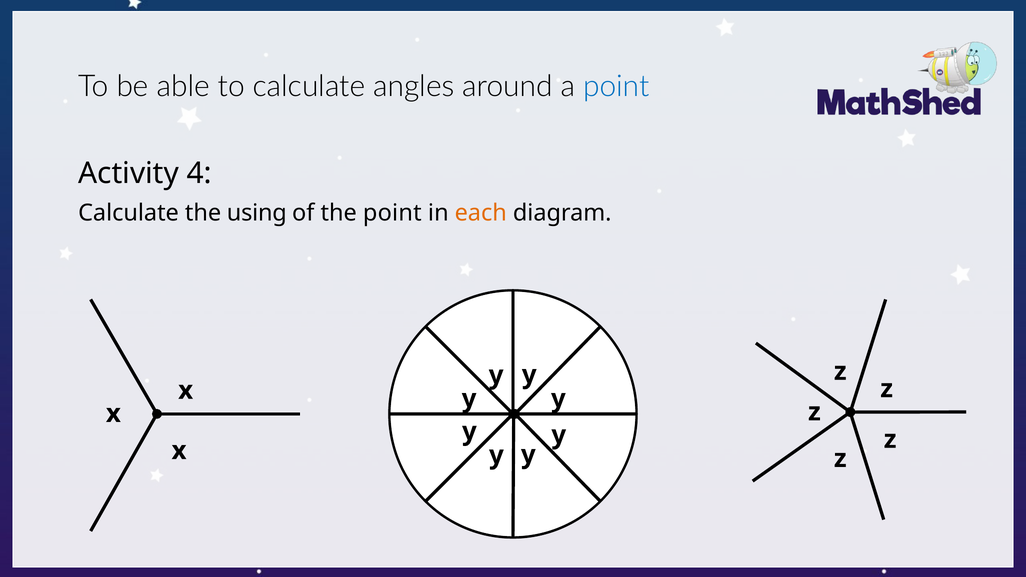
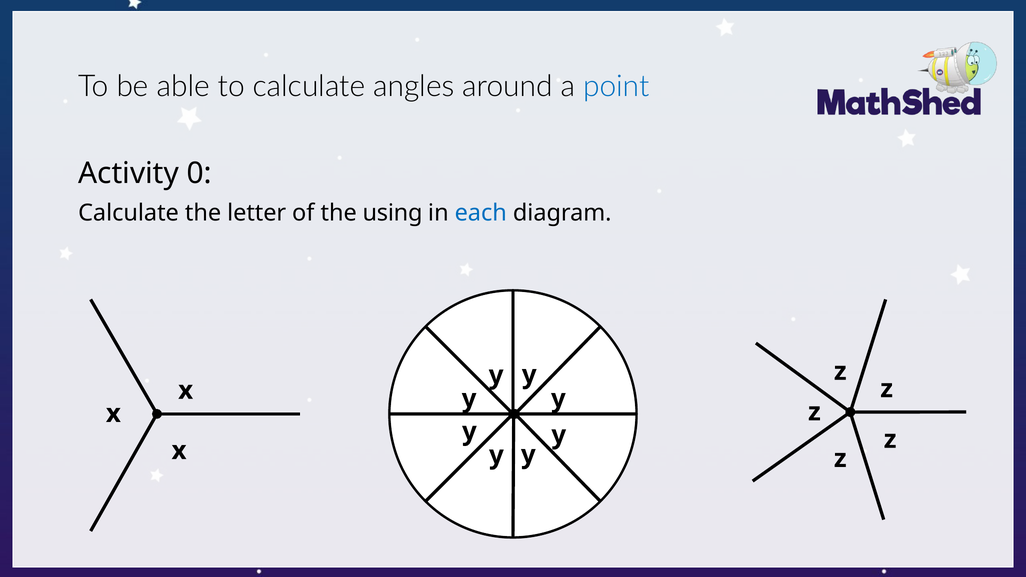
4: 4 -> 0
using: using -> letter
the point: point -> using
each colour: orange -> blue
